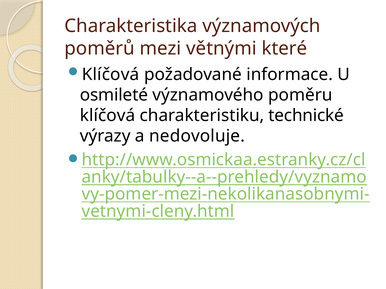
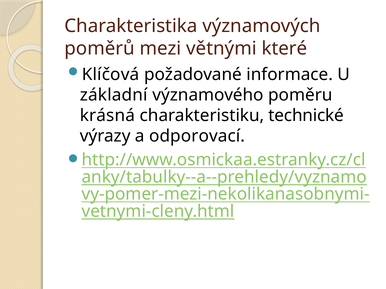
osmileté: osmileté -> základní
klíčová at (108, 116): klíčová -> krásná
nedovoluje: nedovoluje -> odporovací
